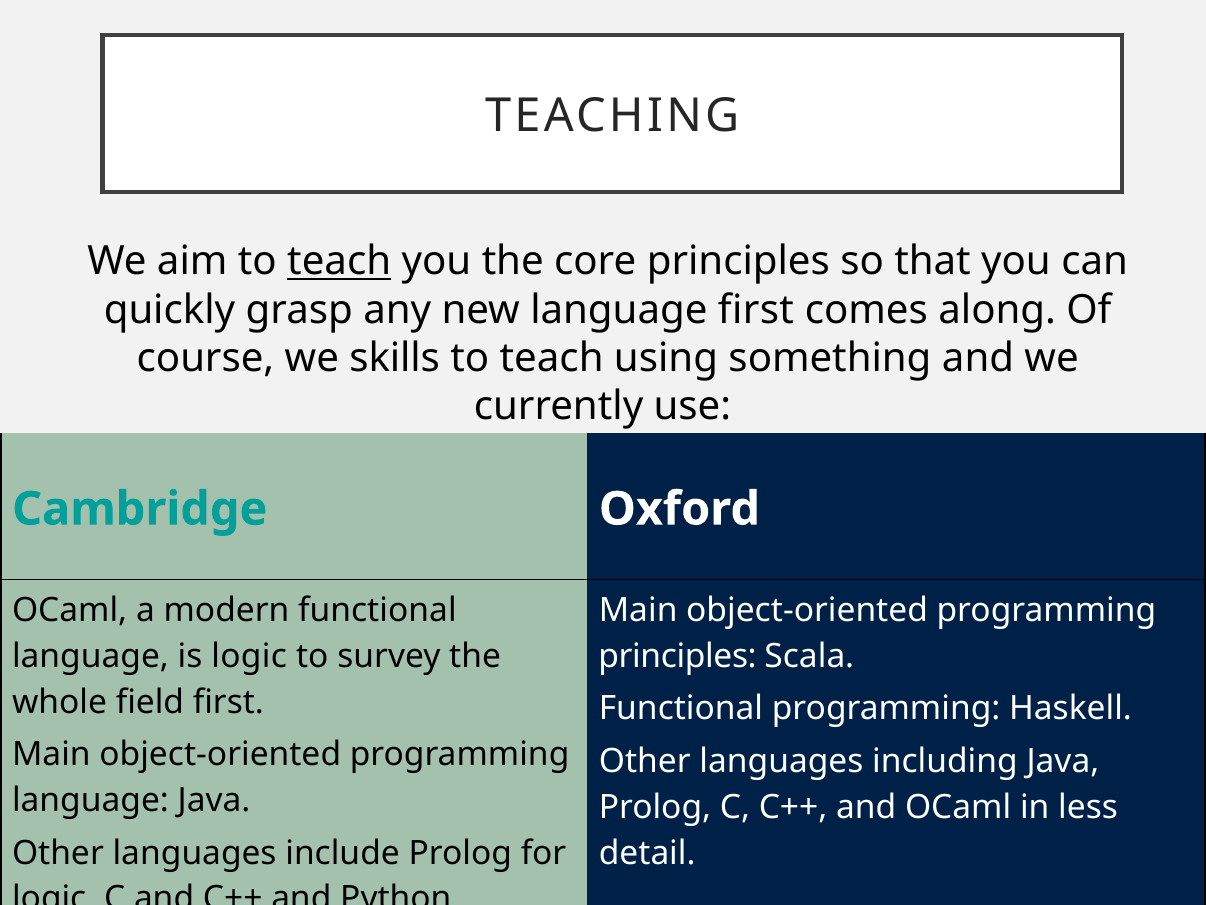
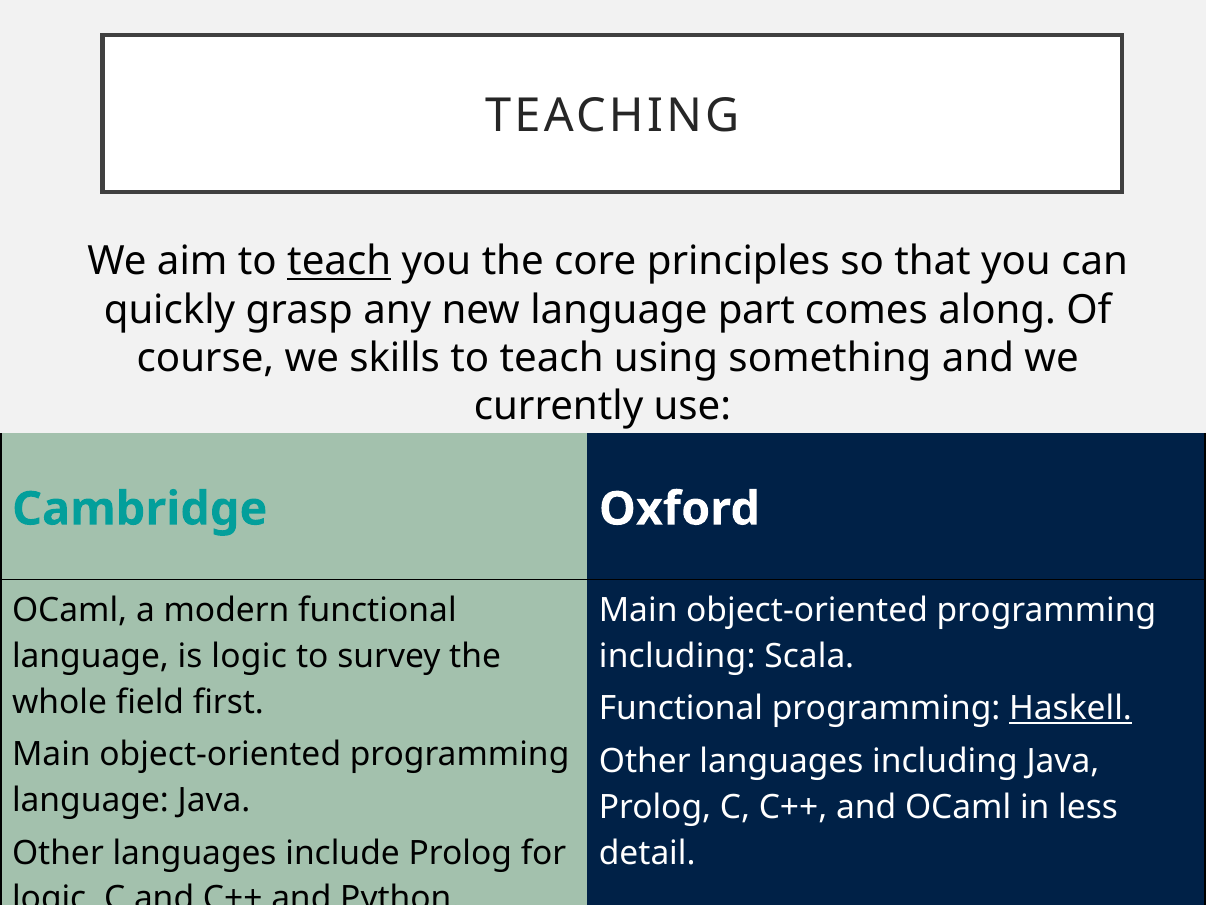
language first: first -> part
principles at (677, 656): principles -> including
Haskell underline: none -> present
